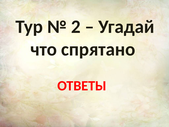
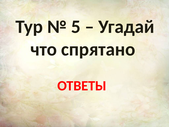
2: 2 -> 5
